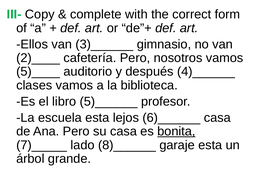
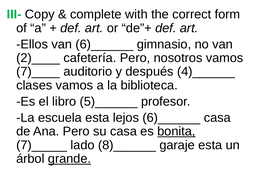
van 3)______: 3)______ -> 6)______
5)____: 5)____ -> 7)____
grande underline: none -> present
